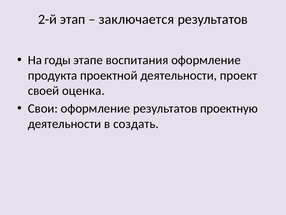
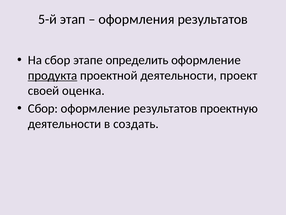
2-й: 2-й -> 5-й
заключается: заключается -> оформления
На годы: годы -> сбор
воспитания: воспитания -> определить
продукта underline: none -> present
Свои at (43, 108): Свои -> Сбор
